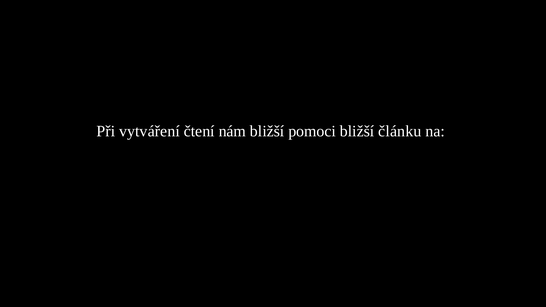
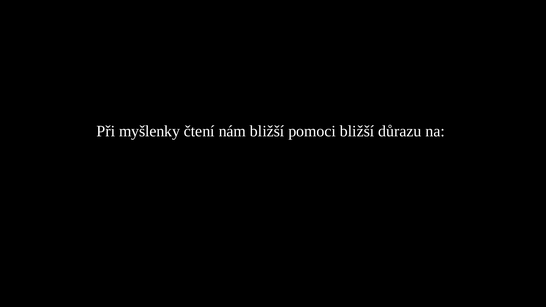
vytváření: vytváření -> myšlenky
článku: článku -> důrazu
